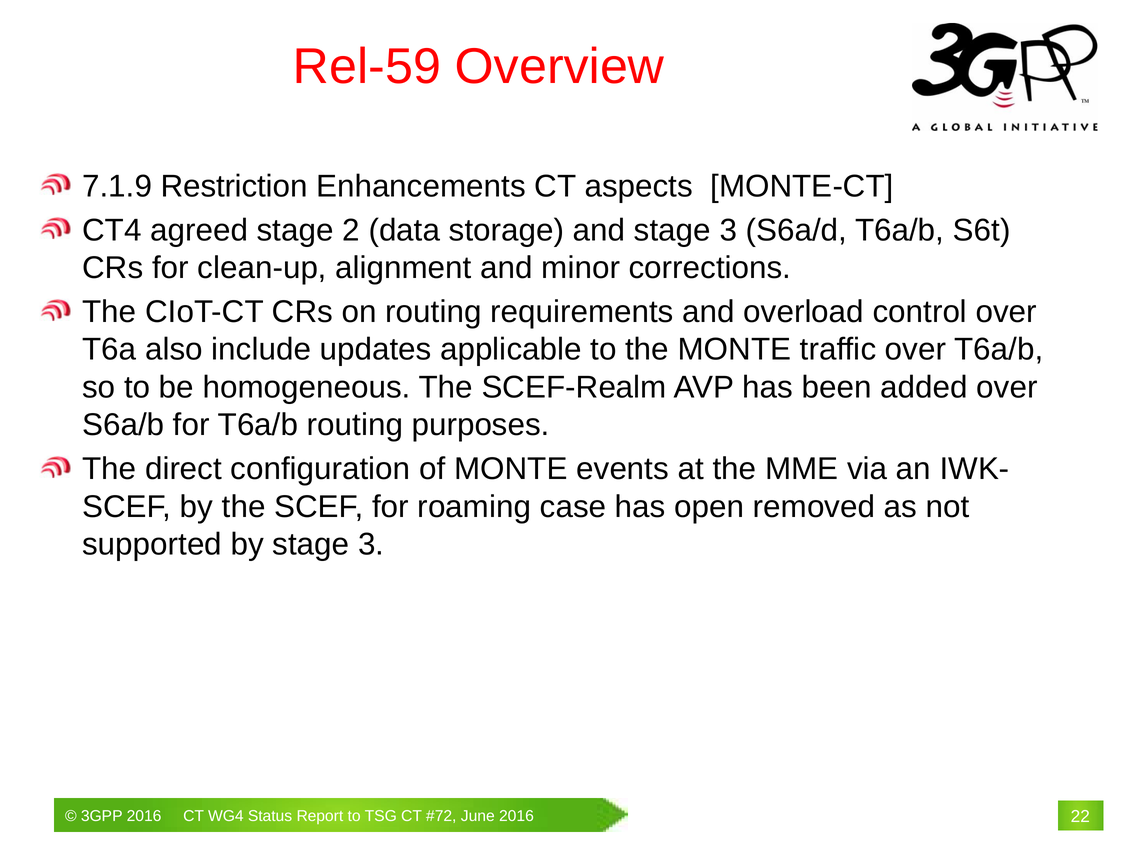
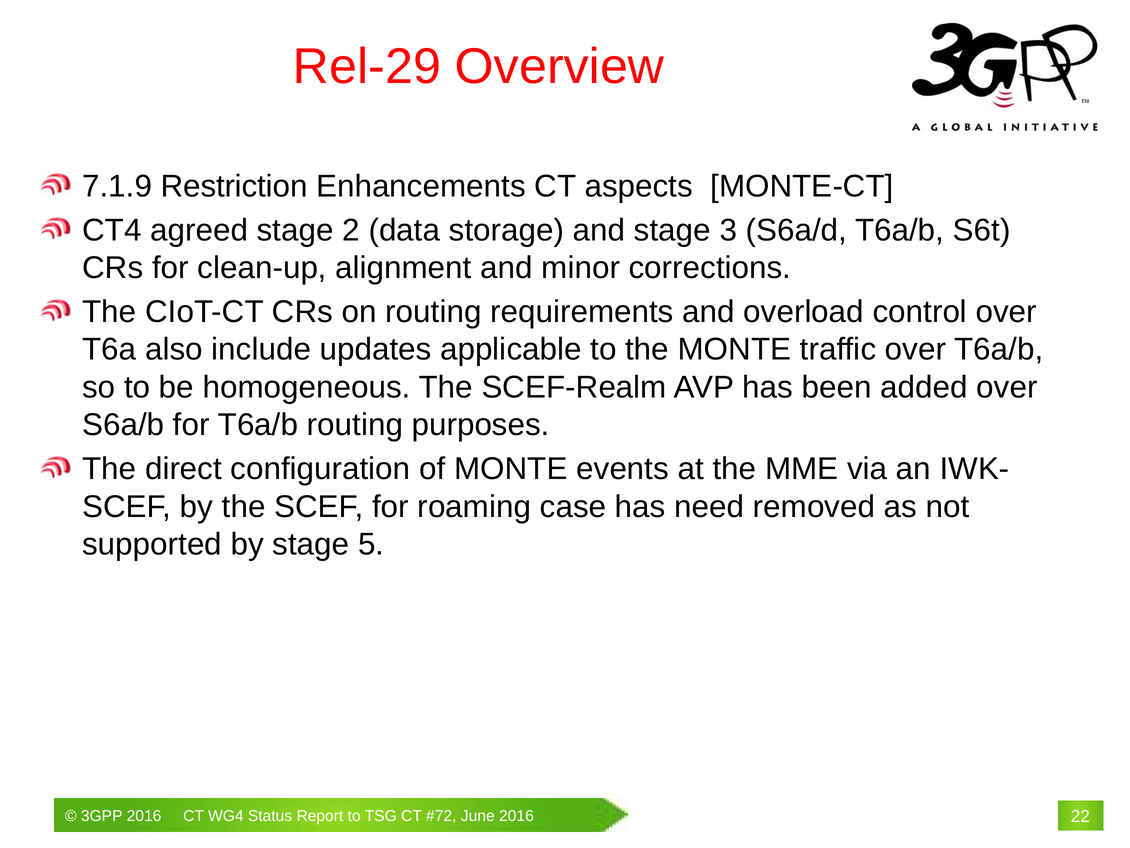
Rel-59: Rel-59 -> Rel-29
open: open -> need
by stage 3: 3 -> 5
